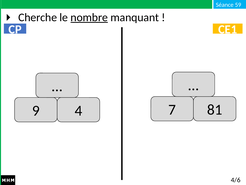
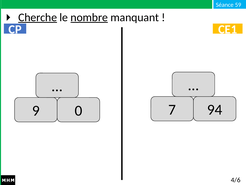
Cherche underline: none -> present
81: 81 -> 94
4: 4 -> 0
